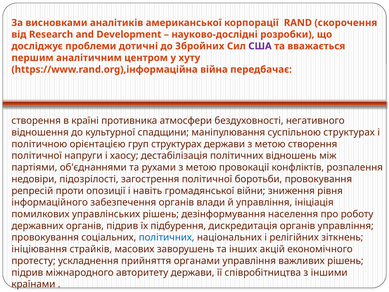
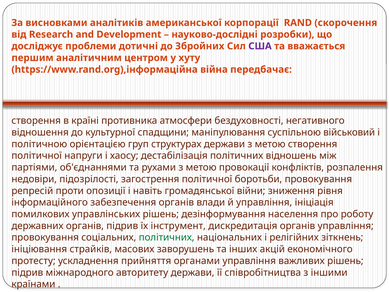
суспільною структурах: структурах -> військовий
підбурення: підбурення -> інструмент
політичних at (167, 237) colour: blue -> green
